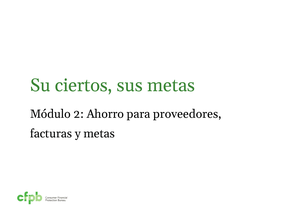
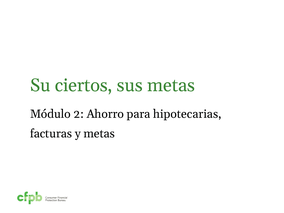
proveedores: proveedores -> hipotecarias
